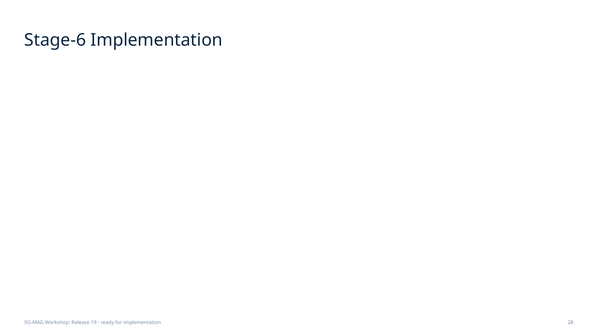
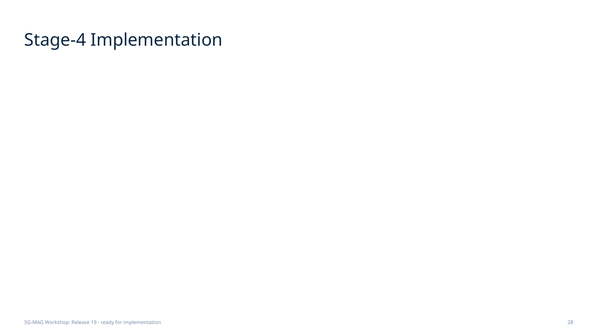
Stage-6: Stage-6 -> Stage-4
